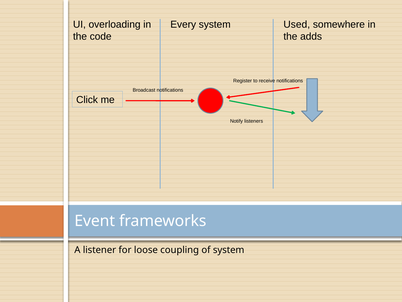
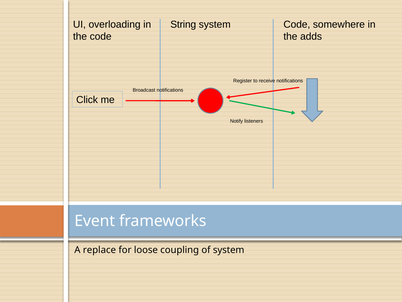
Every: Every -> String
Used at (297, 24): Used -> Code
listener: listener -> replace
